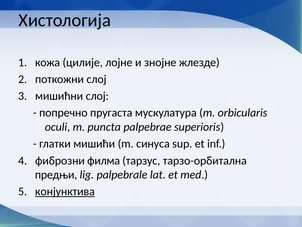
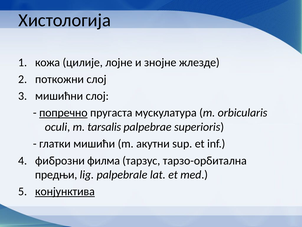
попречно underline: none -> present
puncta: puncta -> tarsalis
синуса: синуса -> акутни
